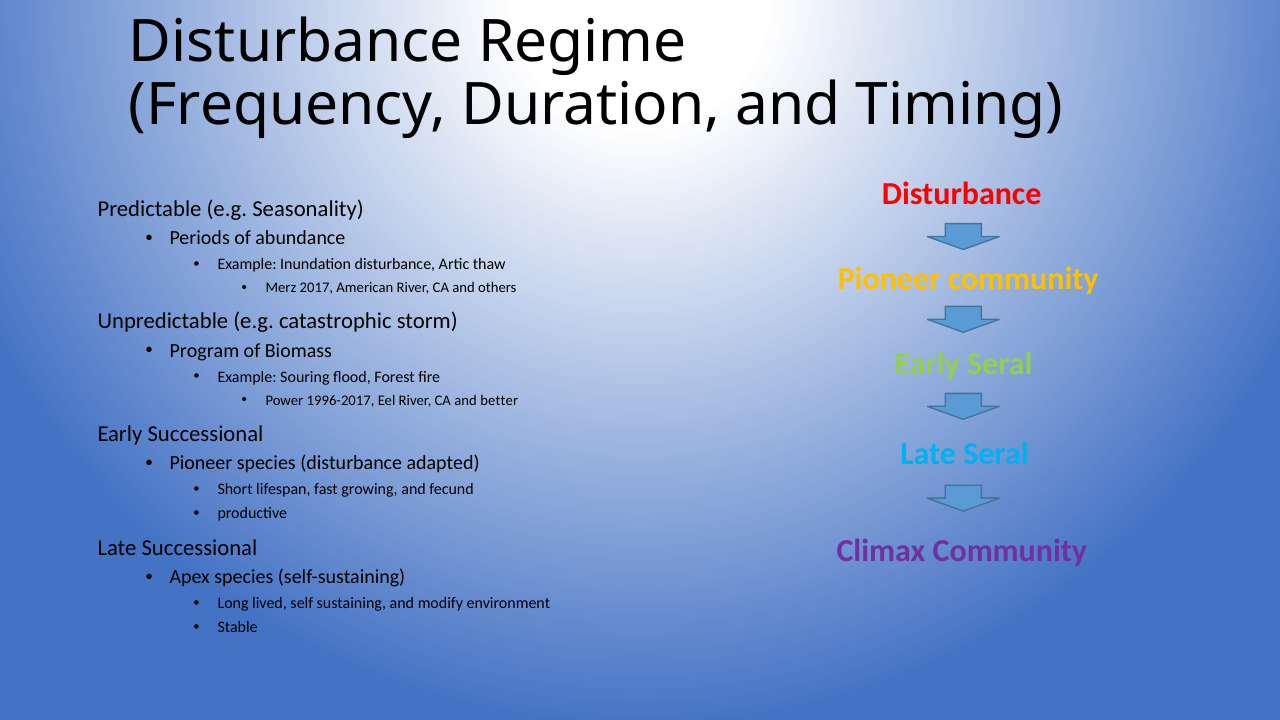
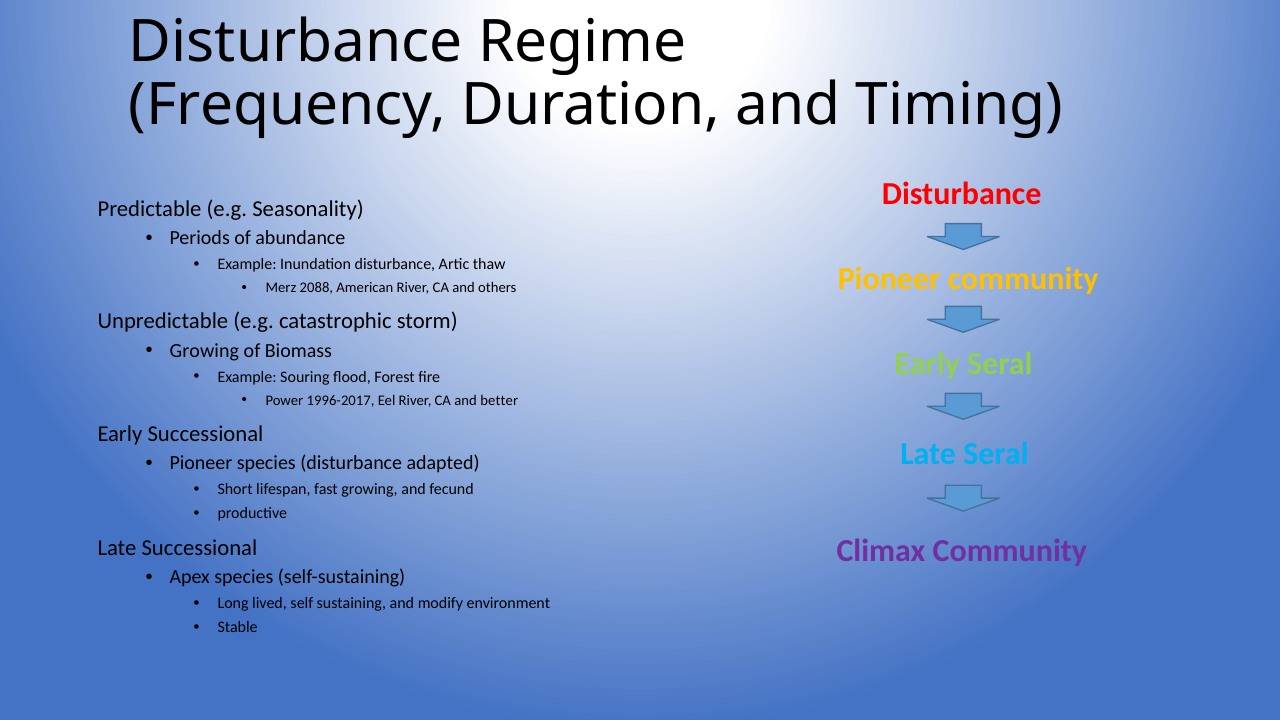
2017: 2017 -> 2088
Program at (204, 351): Program -> Growing
